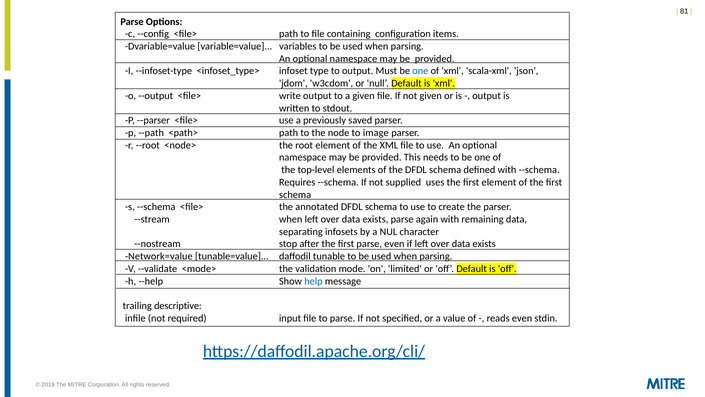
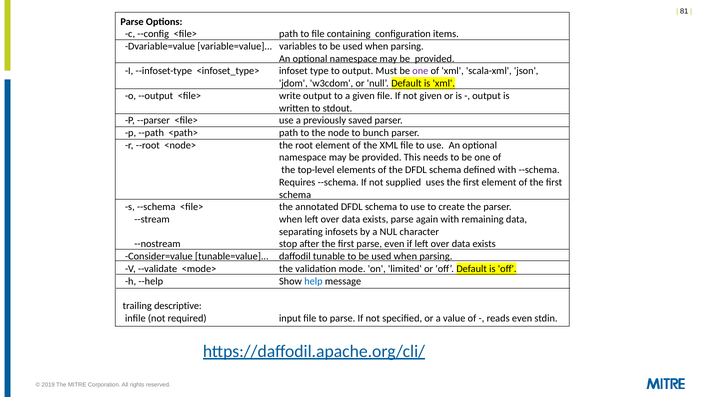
one at (420, 71) colour: blue -> purple
image: image -> bunch
Network=value: Network=value -> Consider=value
